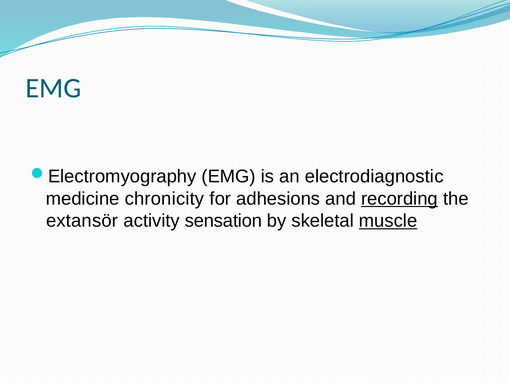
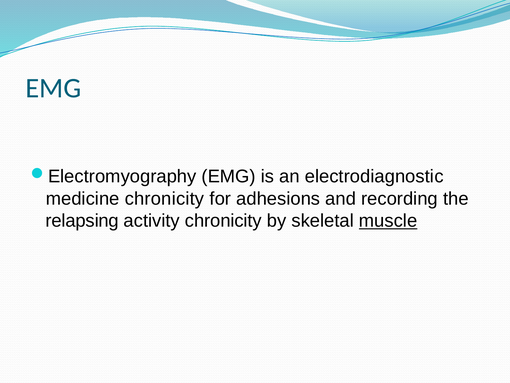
recording underline: present -> none
extansör: extansör -> relapsing
activity sensation: sensation -> chronicity
